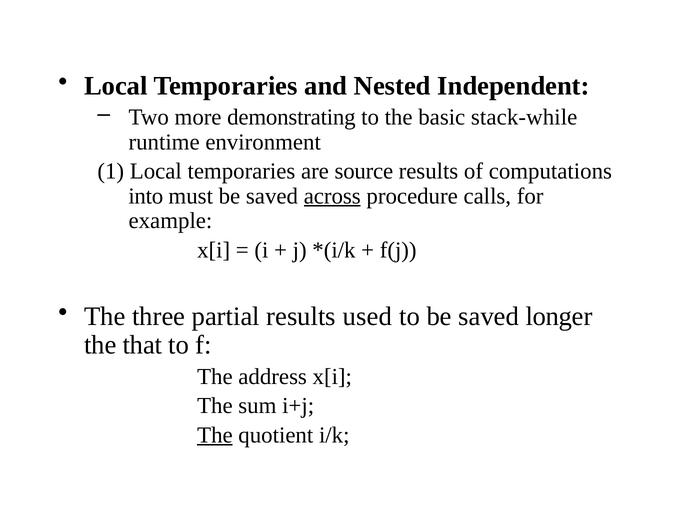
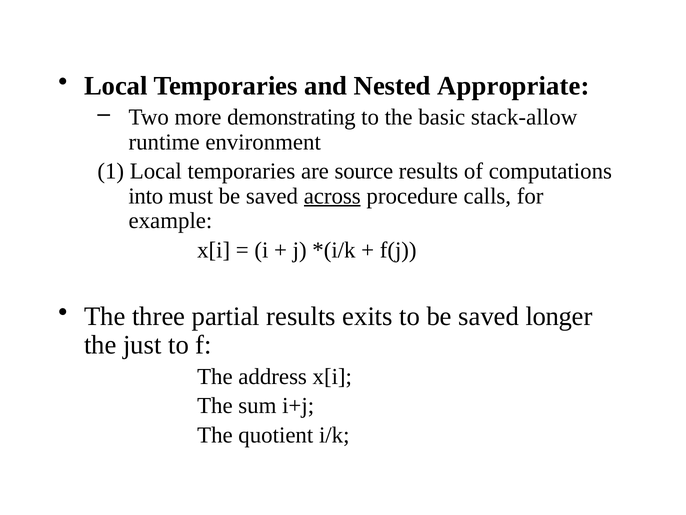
Independent: Independent -> Appropriate
stack-while: stack-while -> stack-allow
used: used -> exits
that: that -> just
The at (215, 435) underline: present -> none
